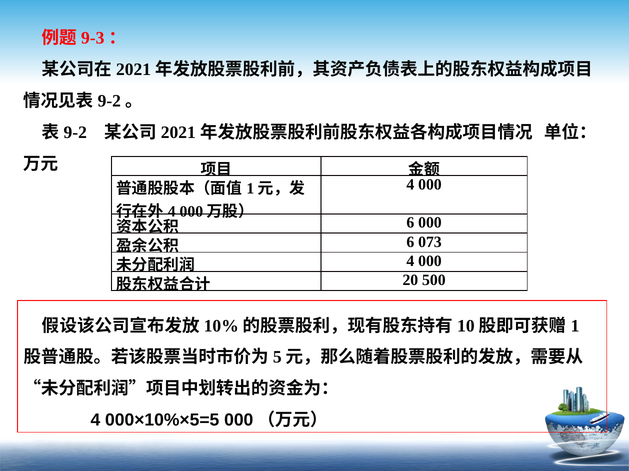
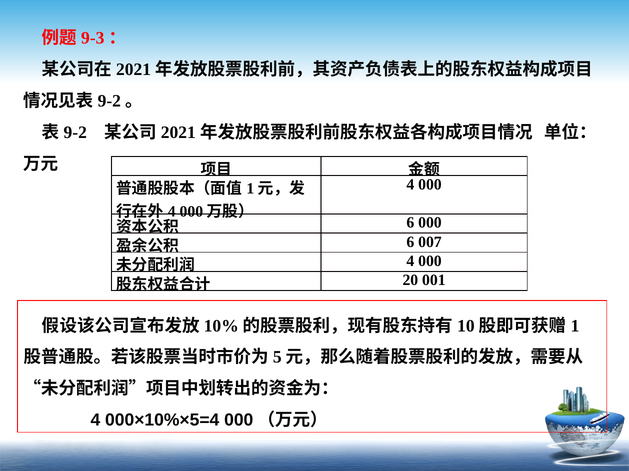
073: 073 -> 007
500: 500 -> 001
000×10%×5=5: 000×10%×5=5 -> 000×10%×5=4
